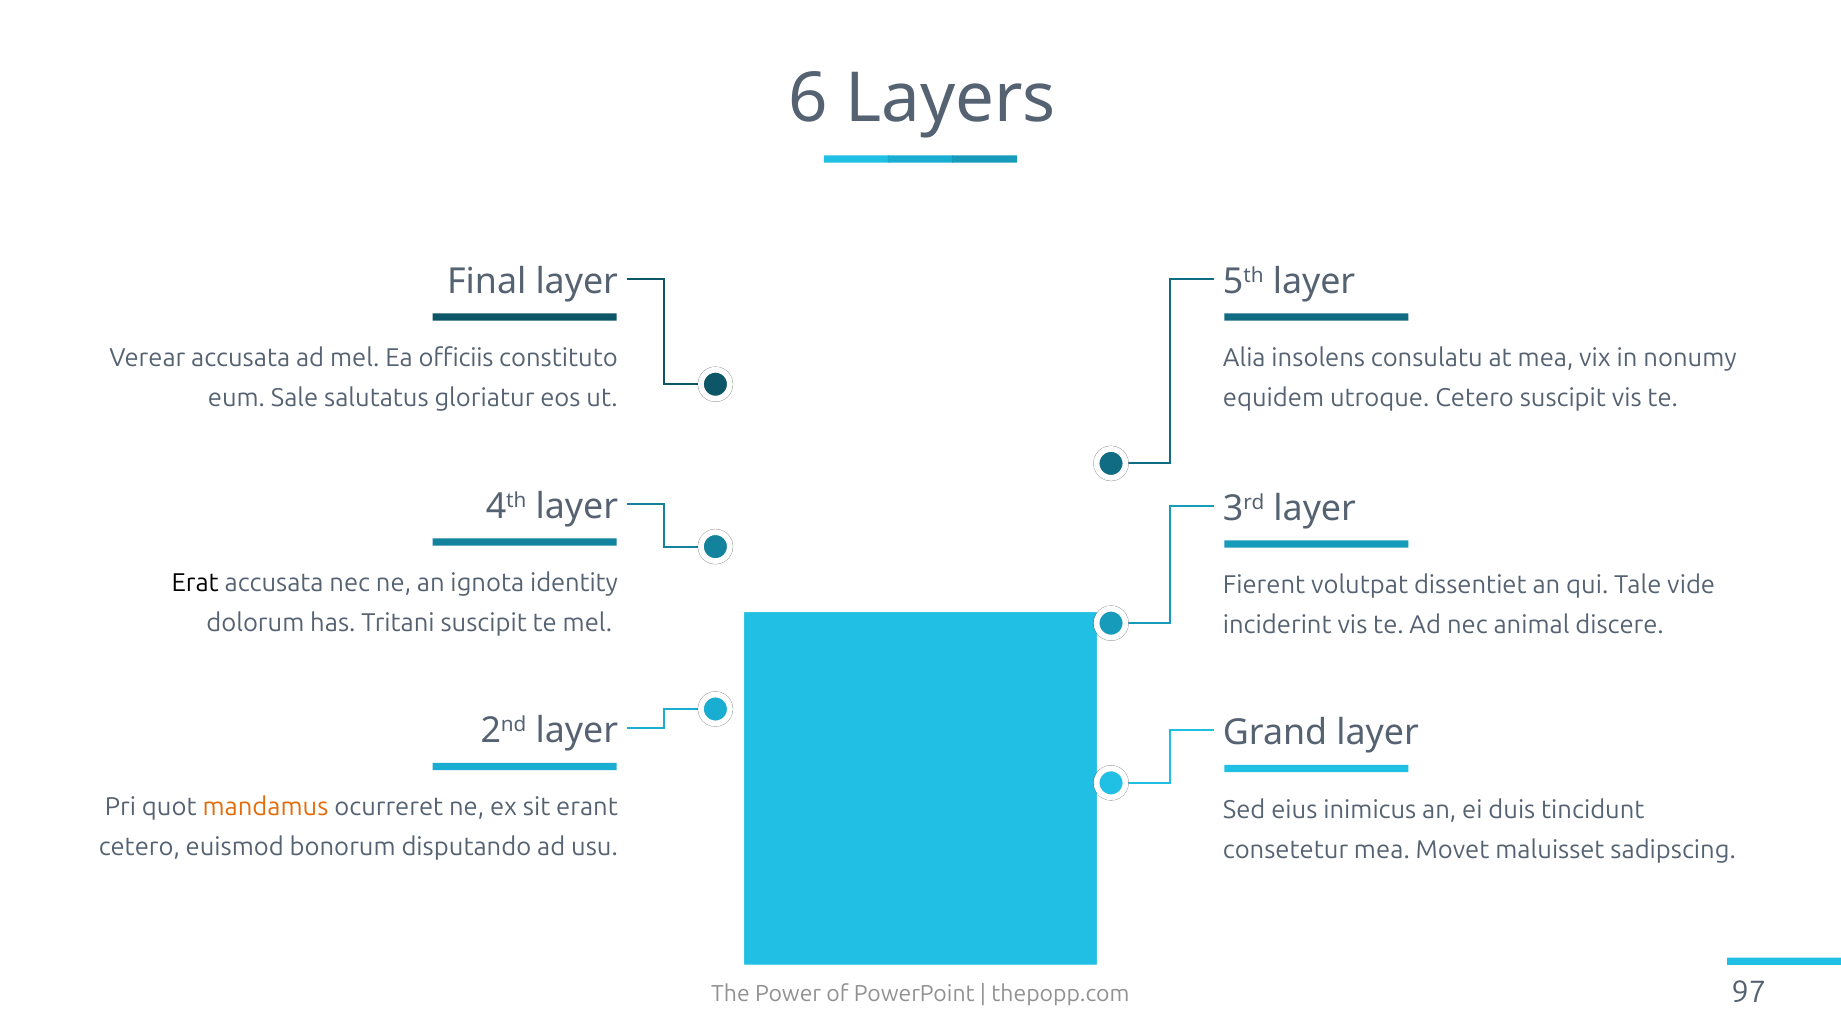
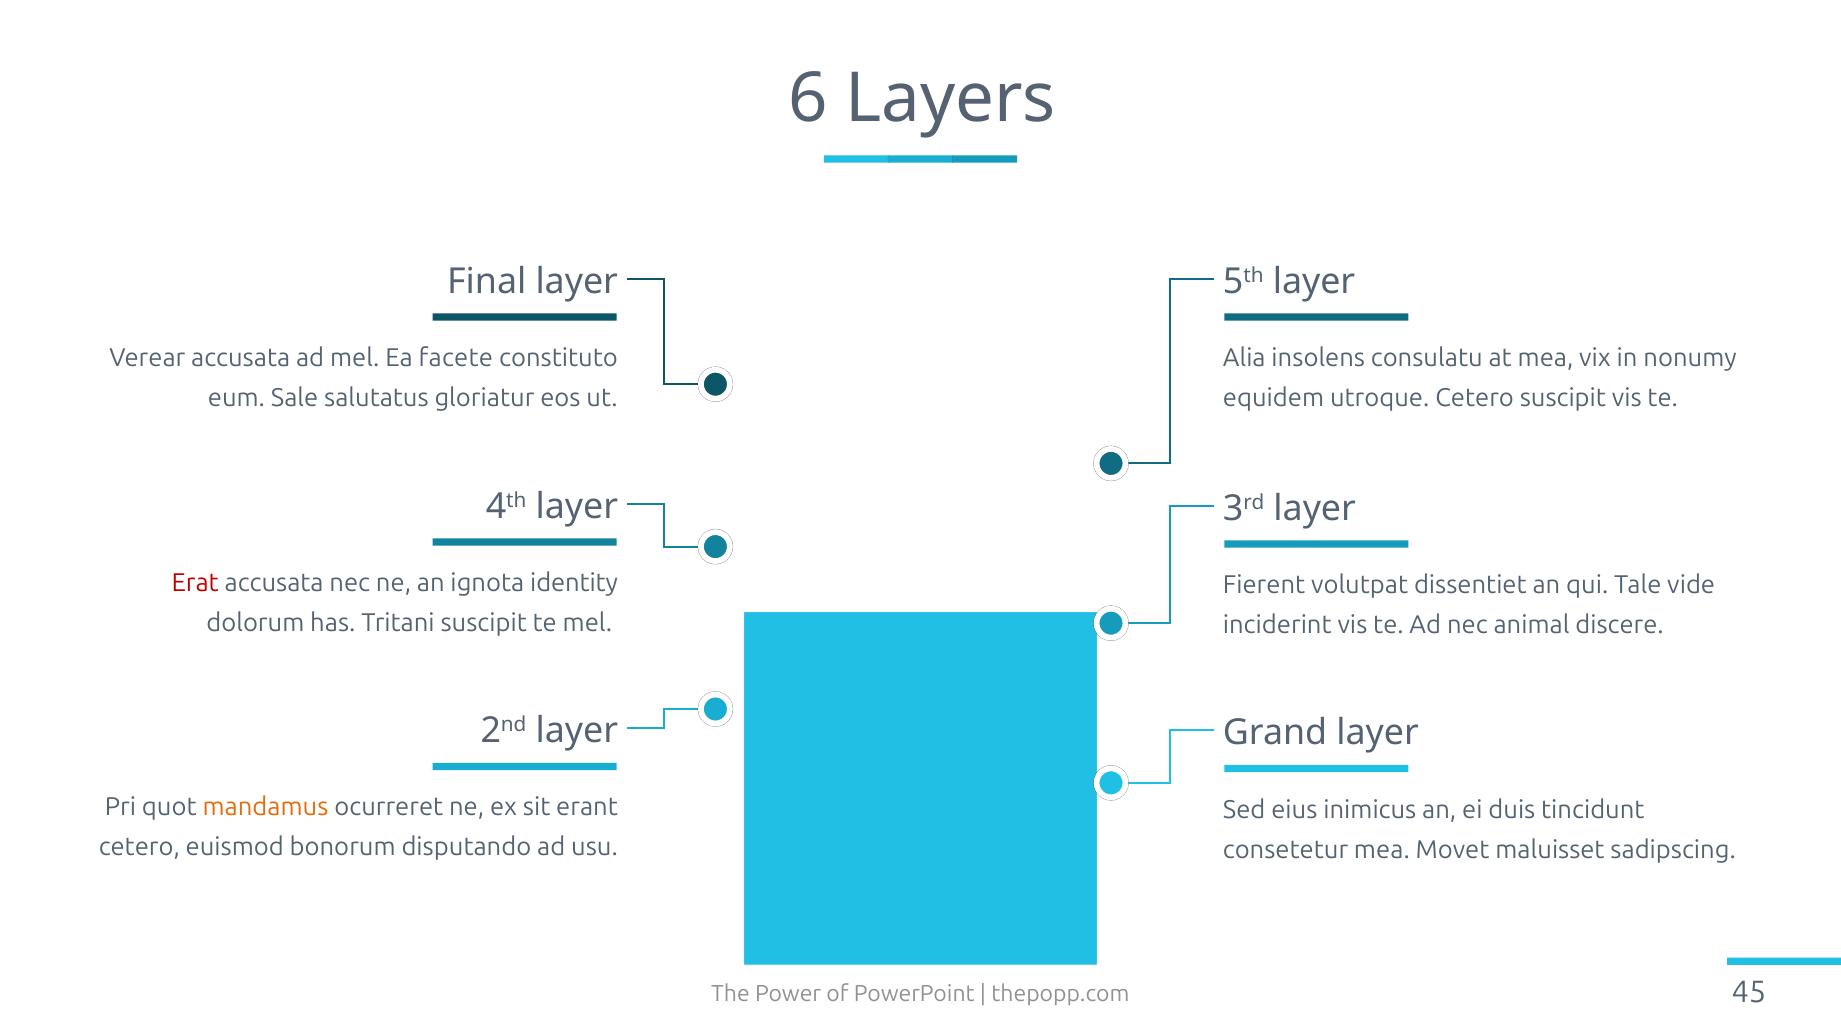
officiis: officiis -> facete
Erat colour: black -> red
97: 97 -> 45
